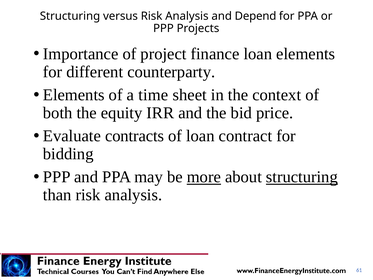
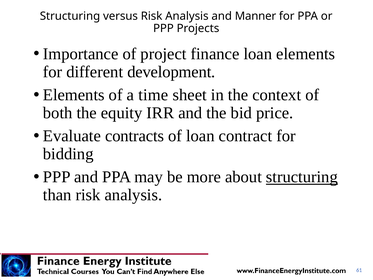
Depend: Depend -> Manner
counterparty: counterparty -> development
more underline: present -> none
